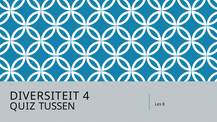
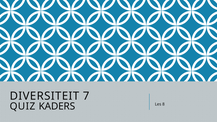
4: 4 -> 7
TUSSEN: TUSSEN -> KADERS
